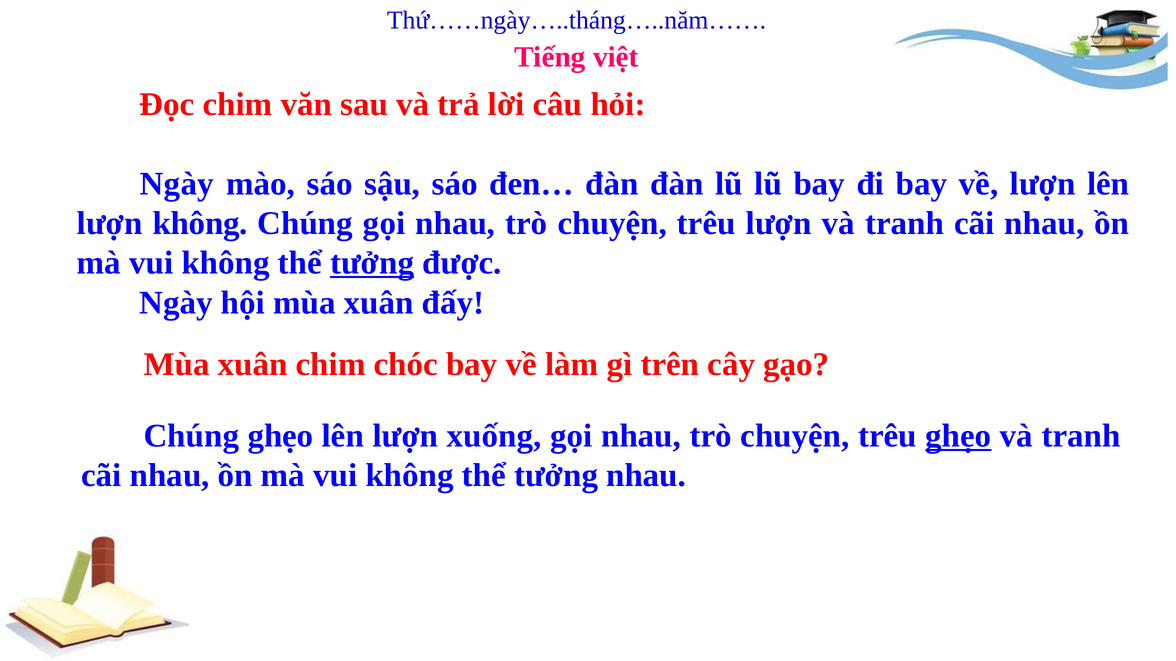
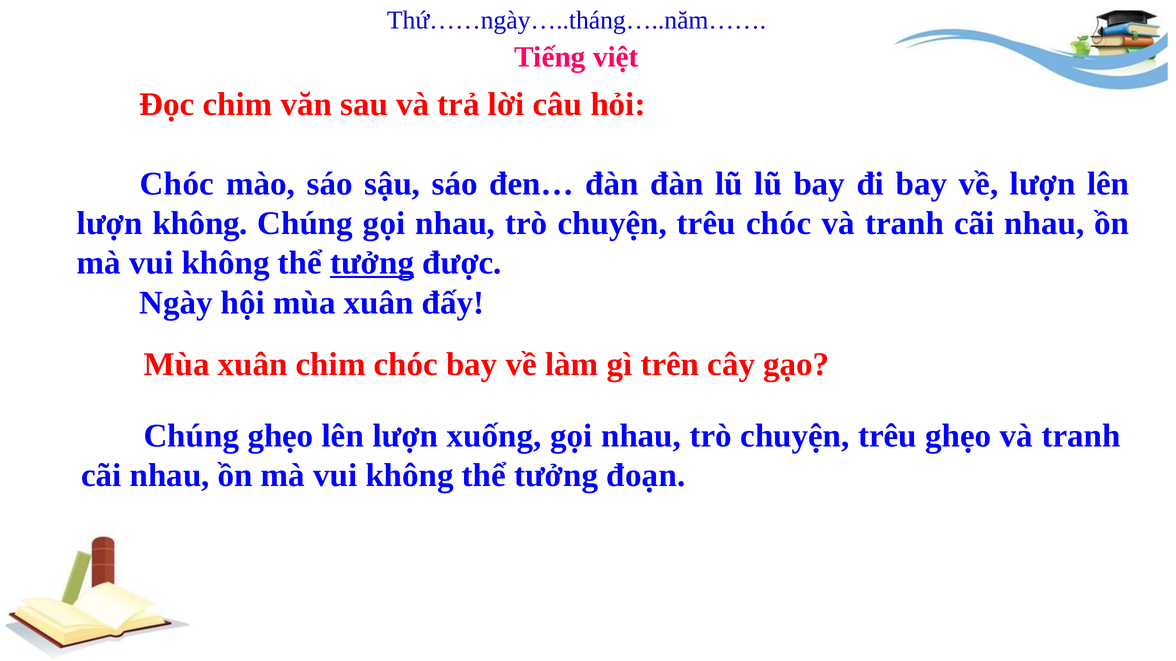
Ngày at (177, 184): Ngày -> Chóc
trêu lượn: lượn -> chóc
ghẹo at (958, 436) underline: present -> none
tưởng nhau: nhau -> đoạn
